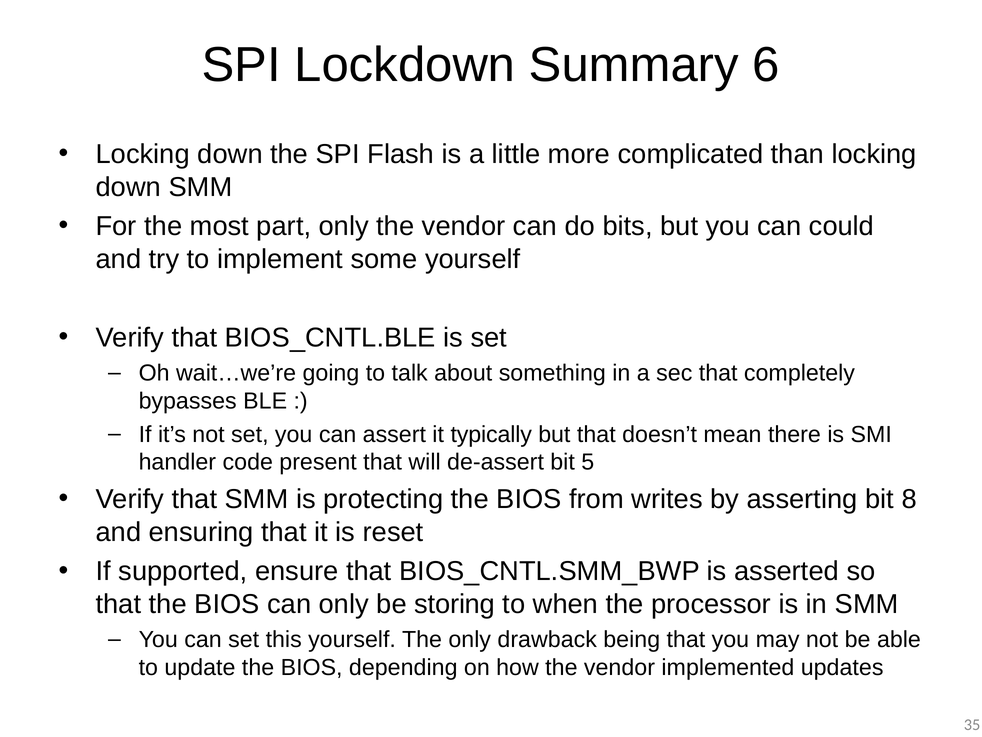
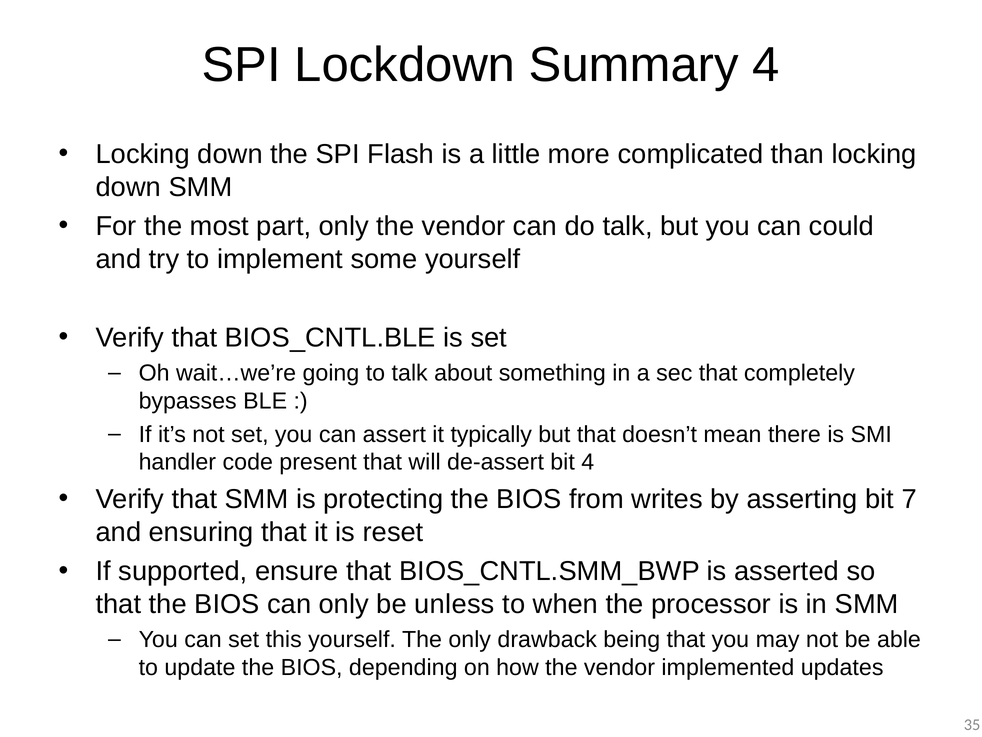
Summary 6: 6 -> 4
do bits: bits -> talk
bit 5: 5 -> 4
8: 8 -> 7
storing: storing -> unless
